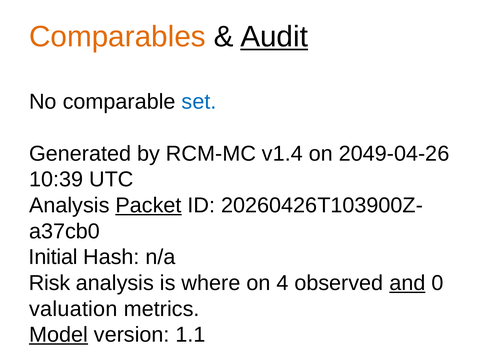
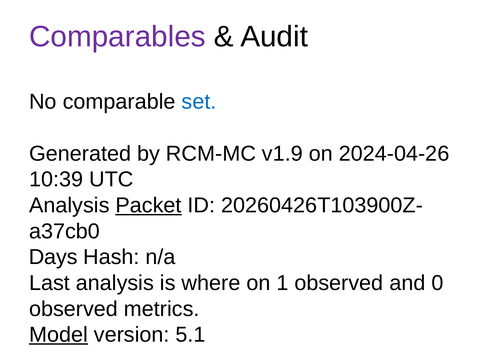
Comparables colour: orange -> purple
Audit underline: present -> none
v1.4: v1.4 -> v1.9
2049-04-26: 2049-04-26 -> 2024-04-26
Initial: Initial -> Days
Risk: Risk -> Last
4: 4 -> 1
and underline: present -> none
valuation at (73, 309): valuation -> observed
1.1: 1.1 -> 5.1
